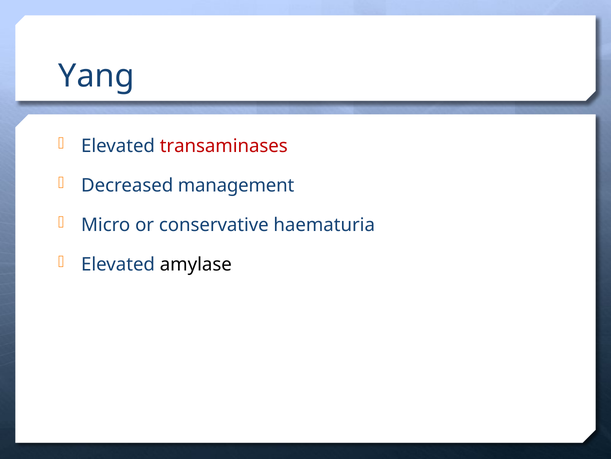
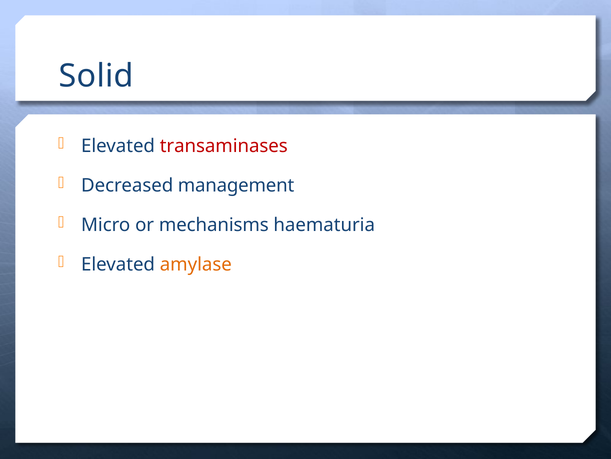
Yang: Yang -> Solid
conservative: conservative -> mechanisms
amylase colour: black -> orange
